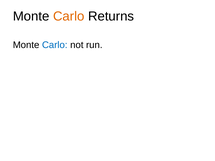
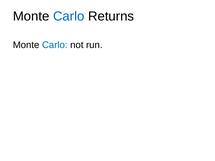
Carlo at (69, 16) colour: orange -> blue
